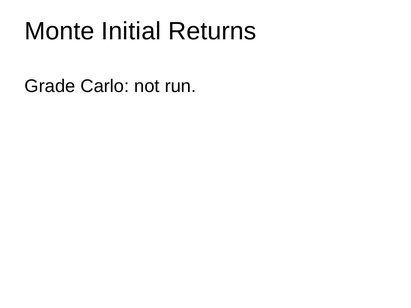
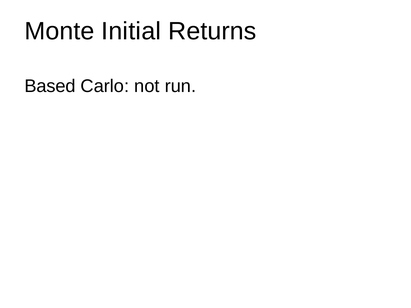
Grade: Grade -> Based
